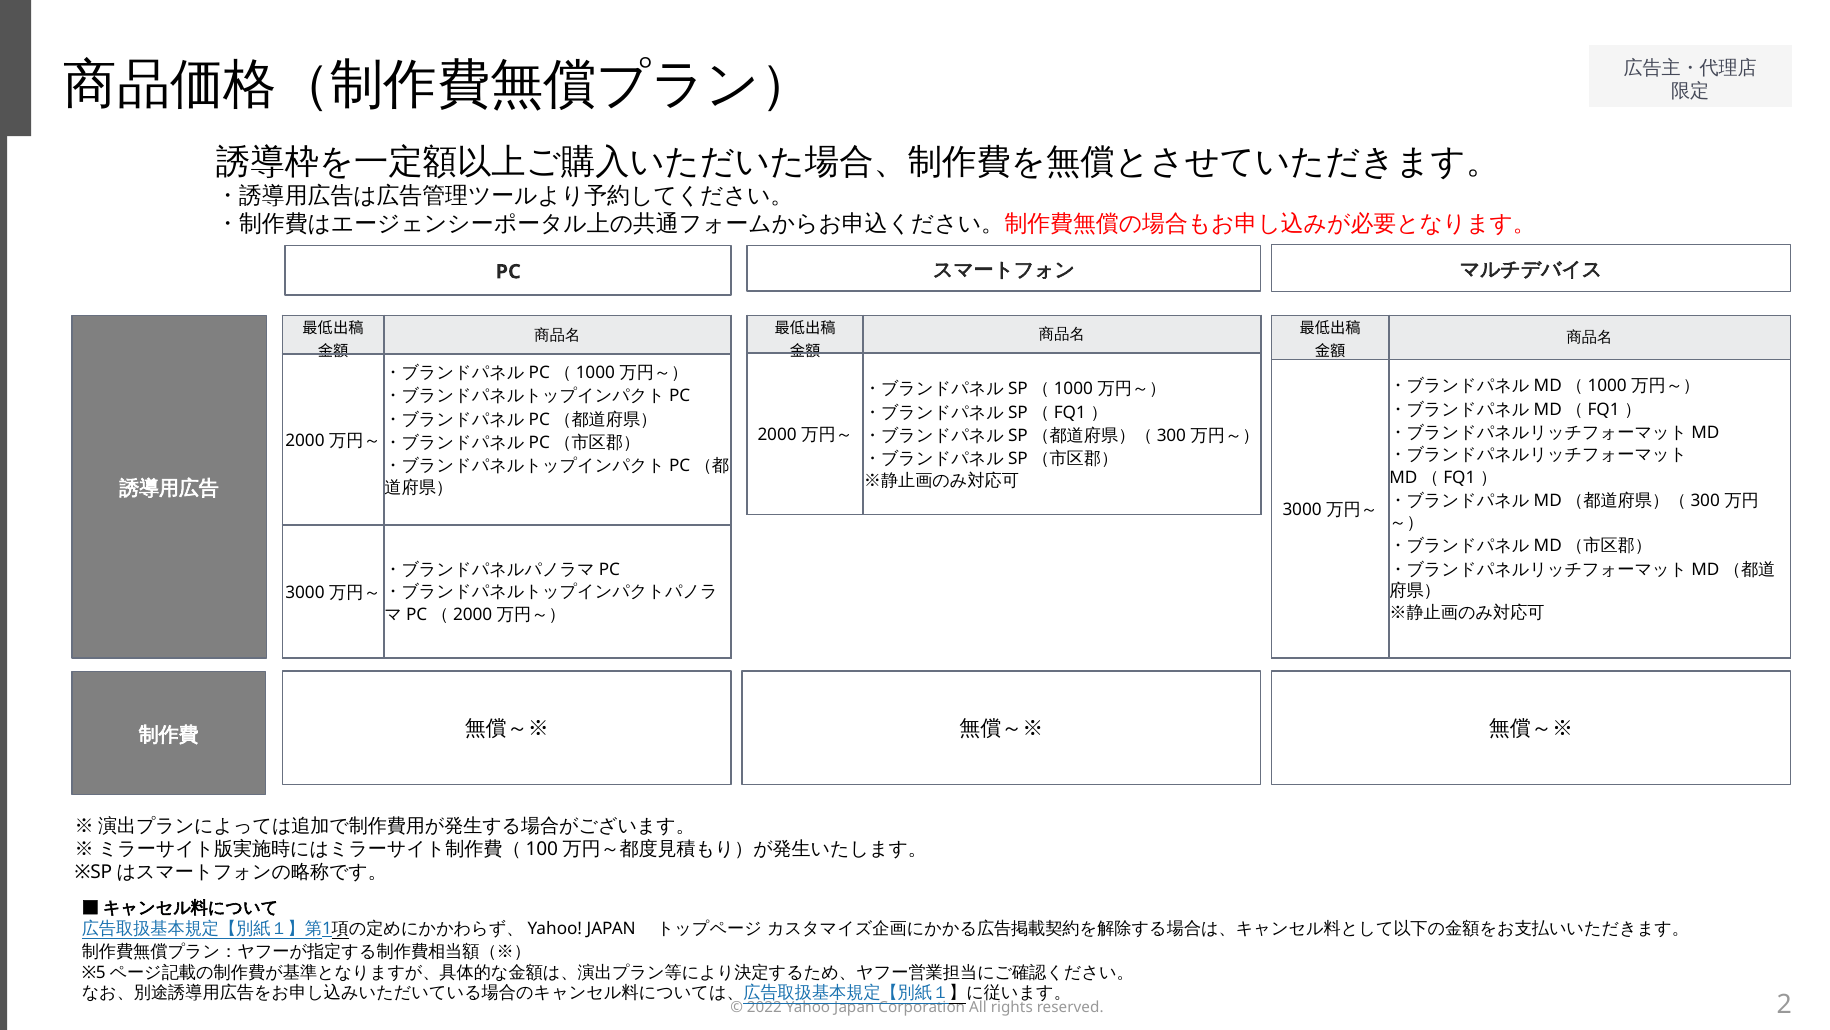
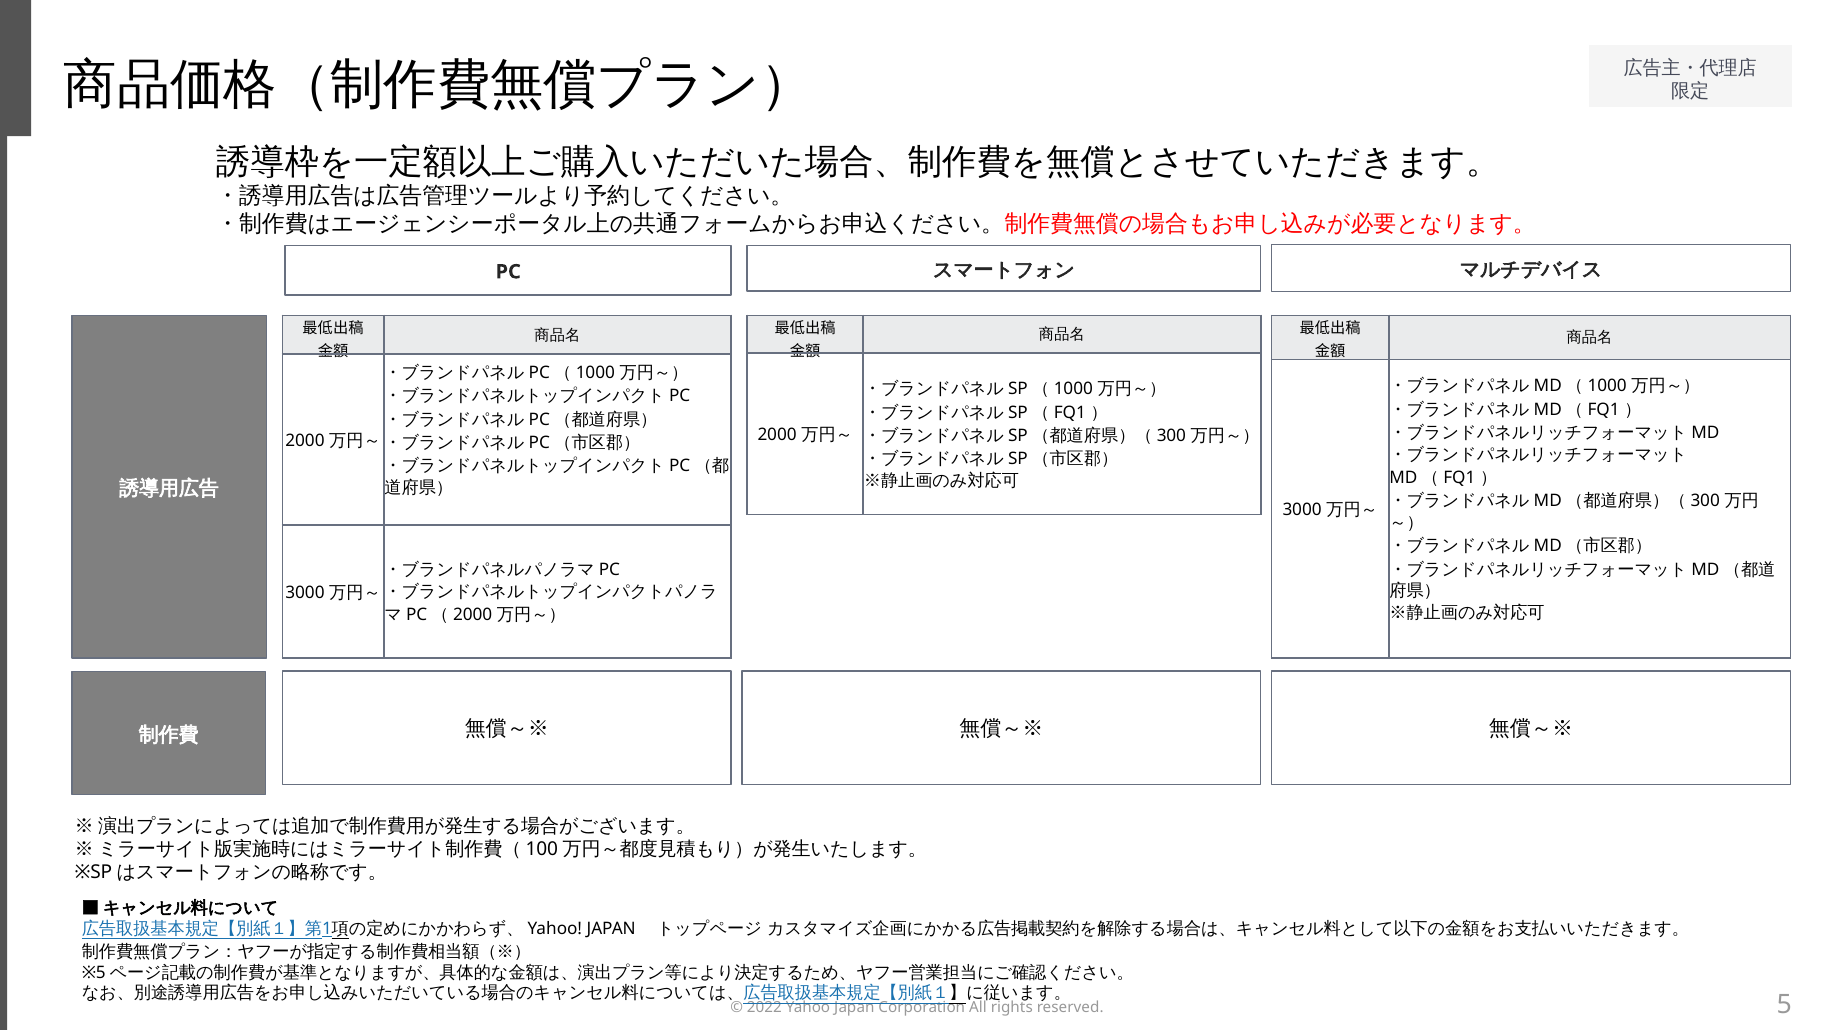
2: 2 -> 5
